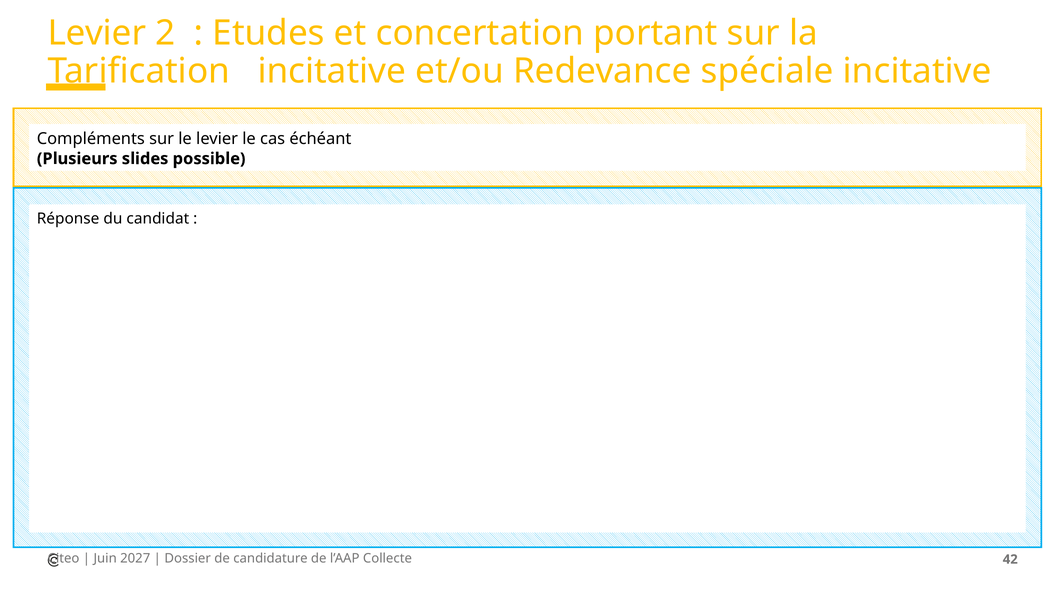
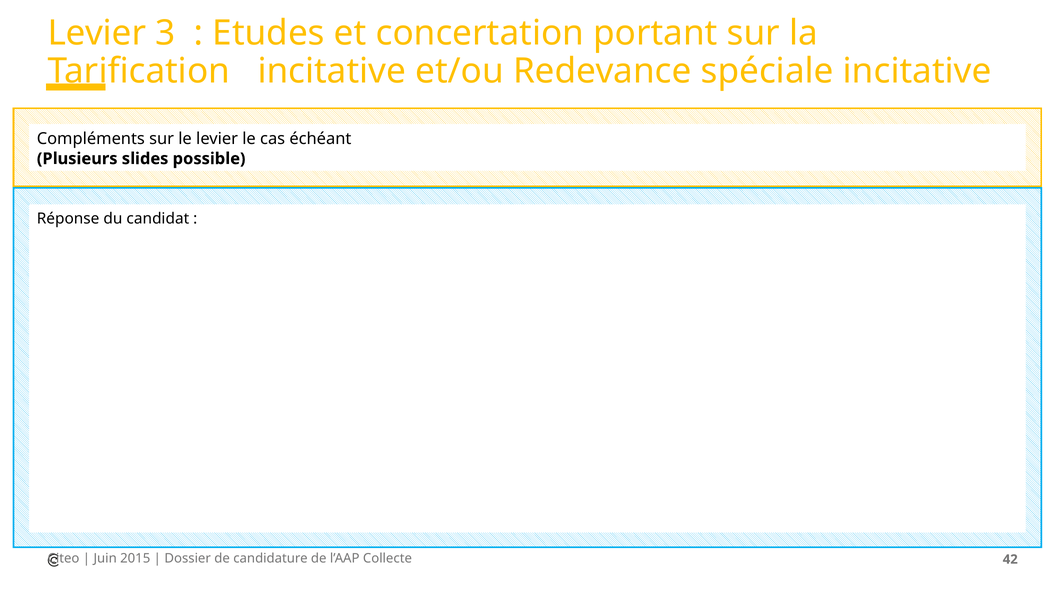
2: 2 -> 3
2027: 2027 -> 2015
